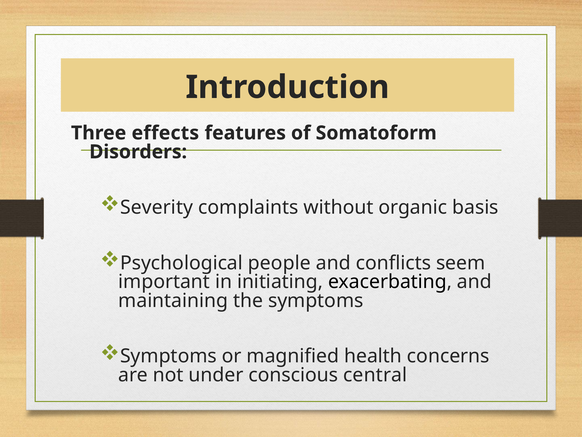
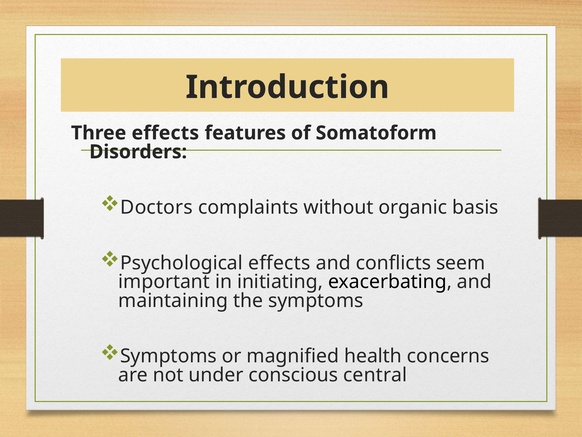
Severity: Severity -> Doctors
Psychological people: people -> effects
